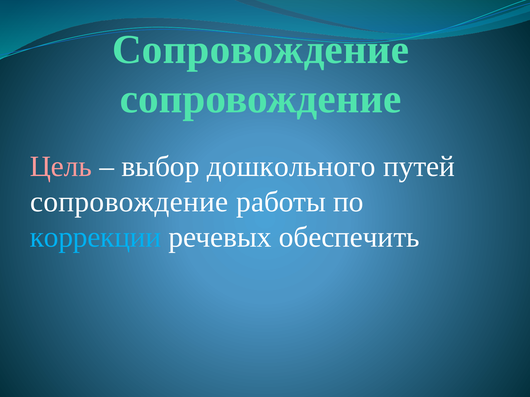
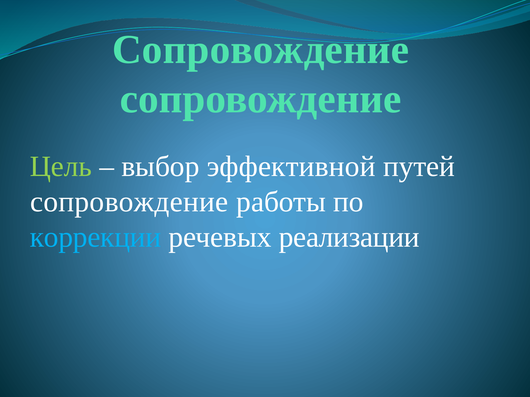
Цель colour: pink -> light green
дошкольного: дошкольного -> эффективной
обеспечить: обеспечить -> реализации
